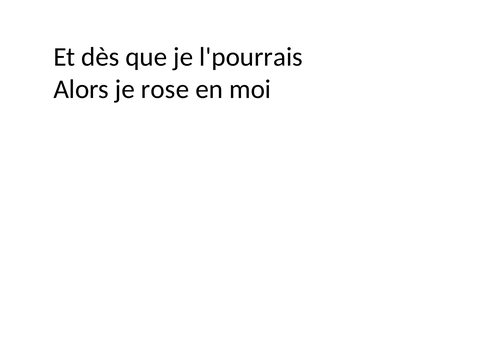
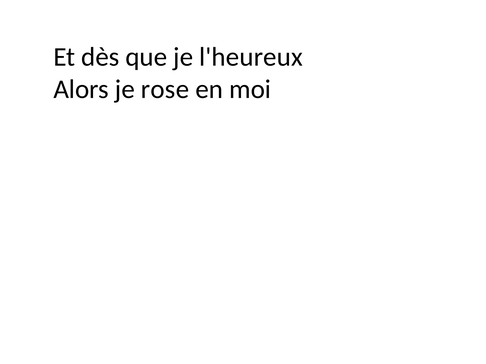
l'pourrais: l'pourrais -> l'heureux
